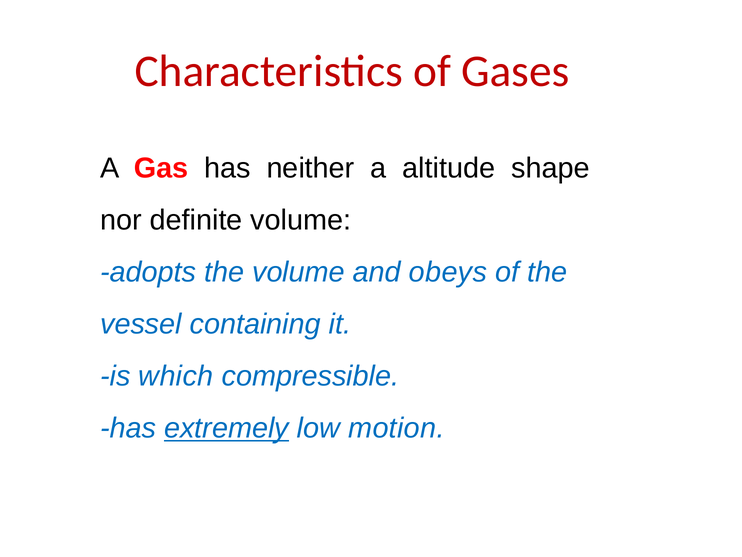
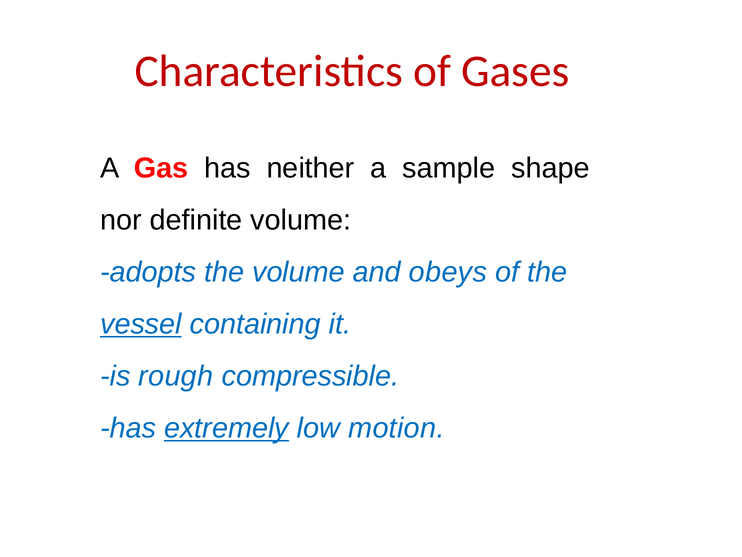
altitude: altitude -> sample
vessel underline: none -> present
which: which -> rough
